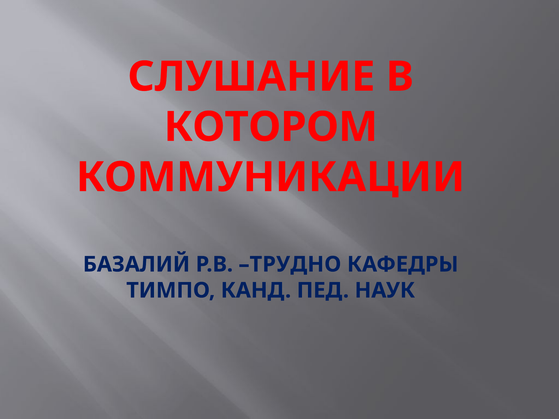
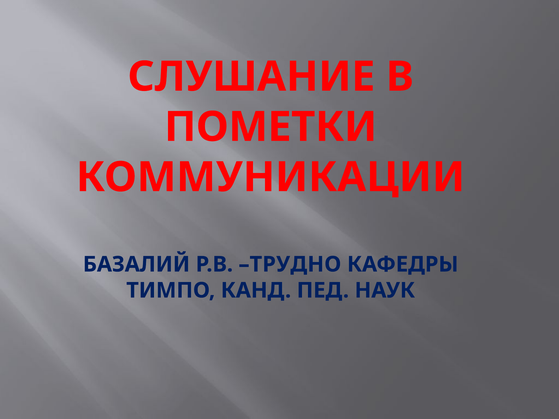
КОТОРОМ: КОТОРОМ -> ПОМЕТКИ
